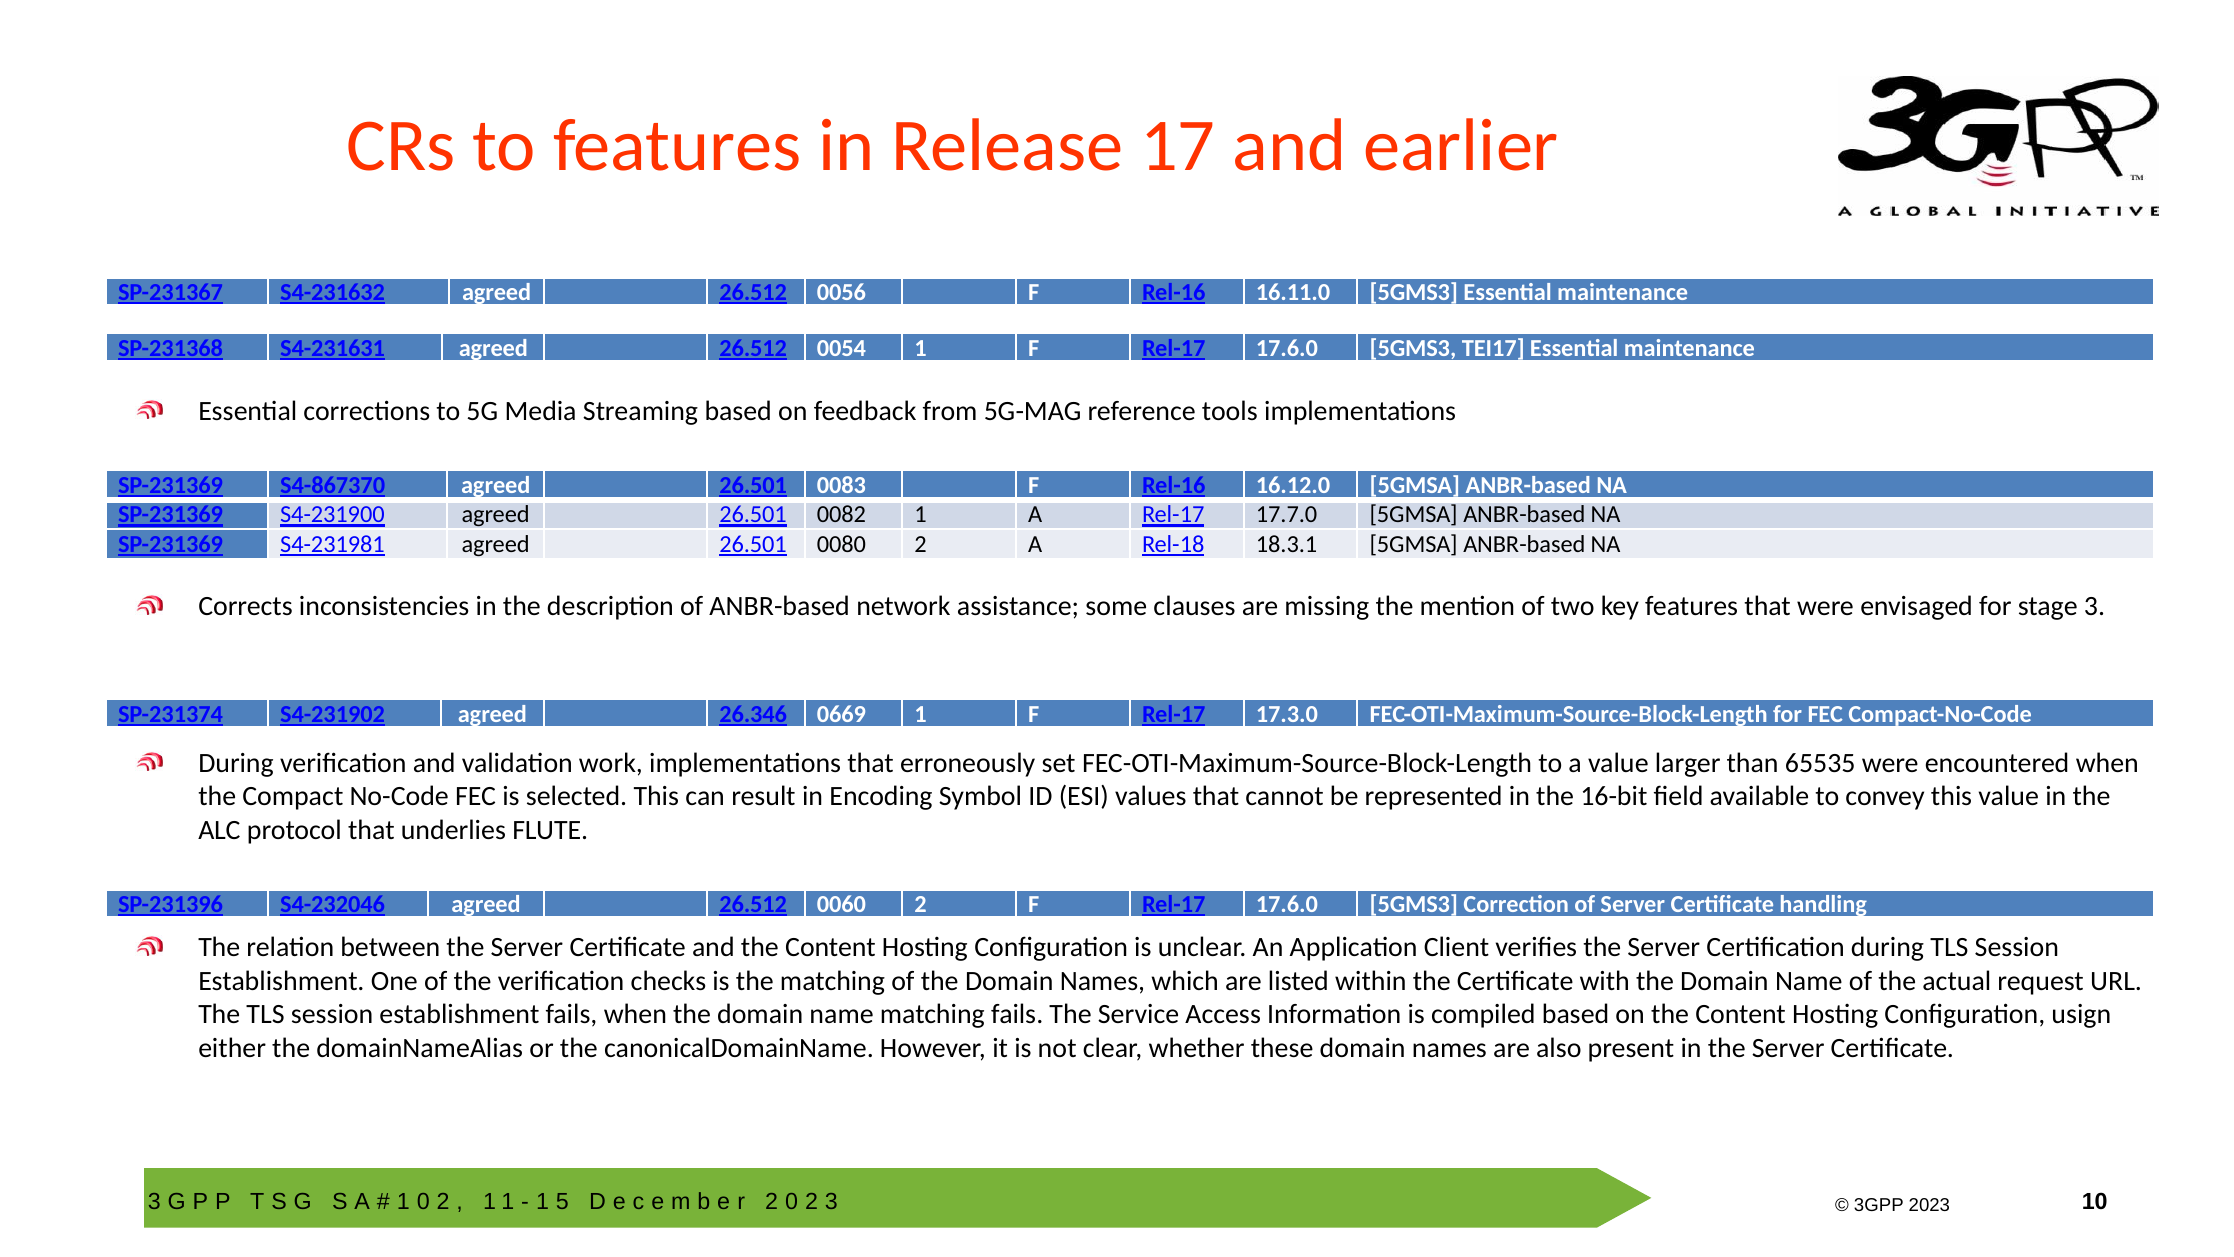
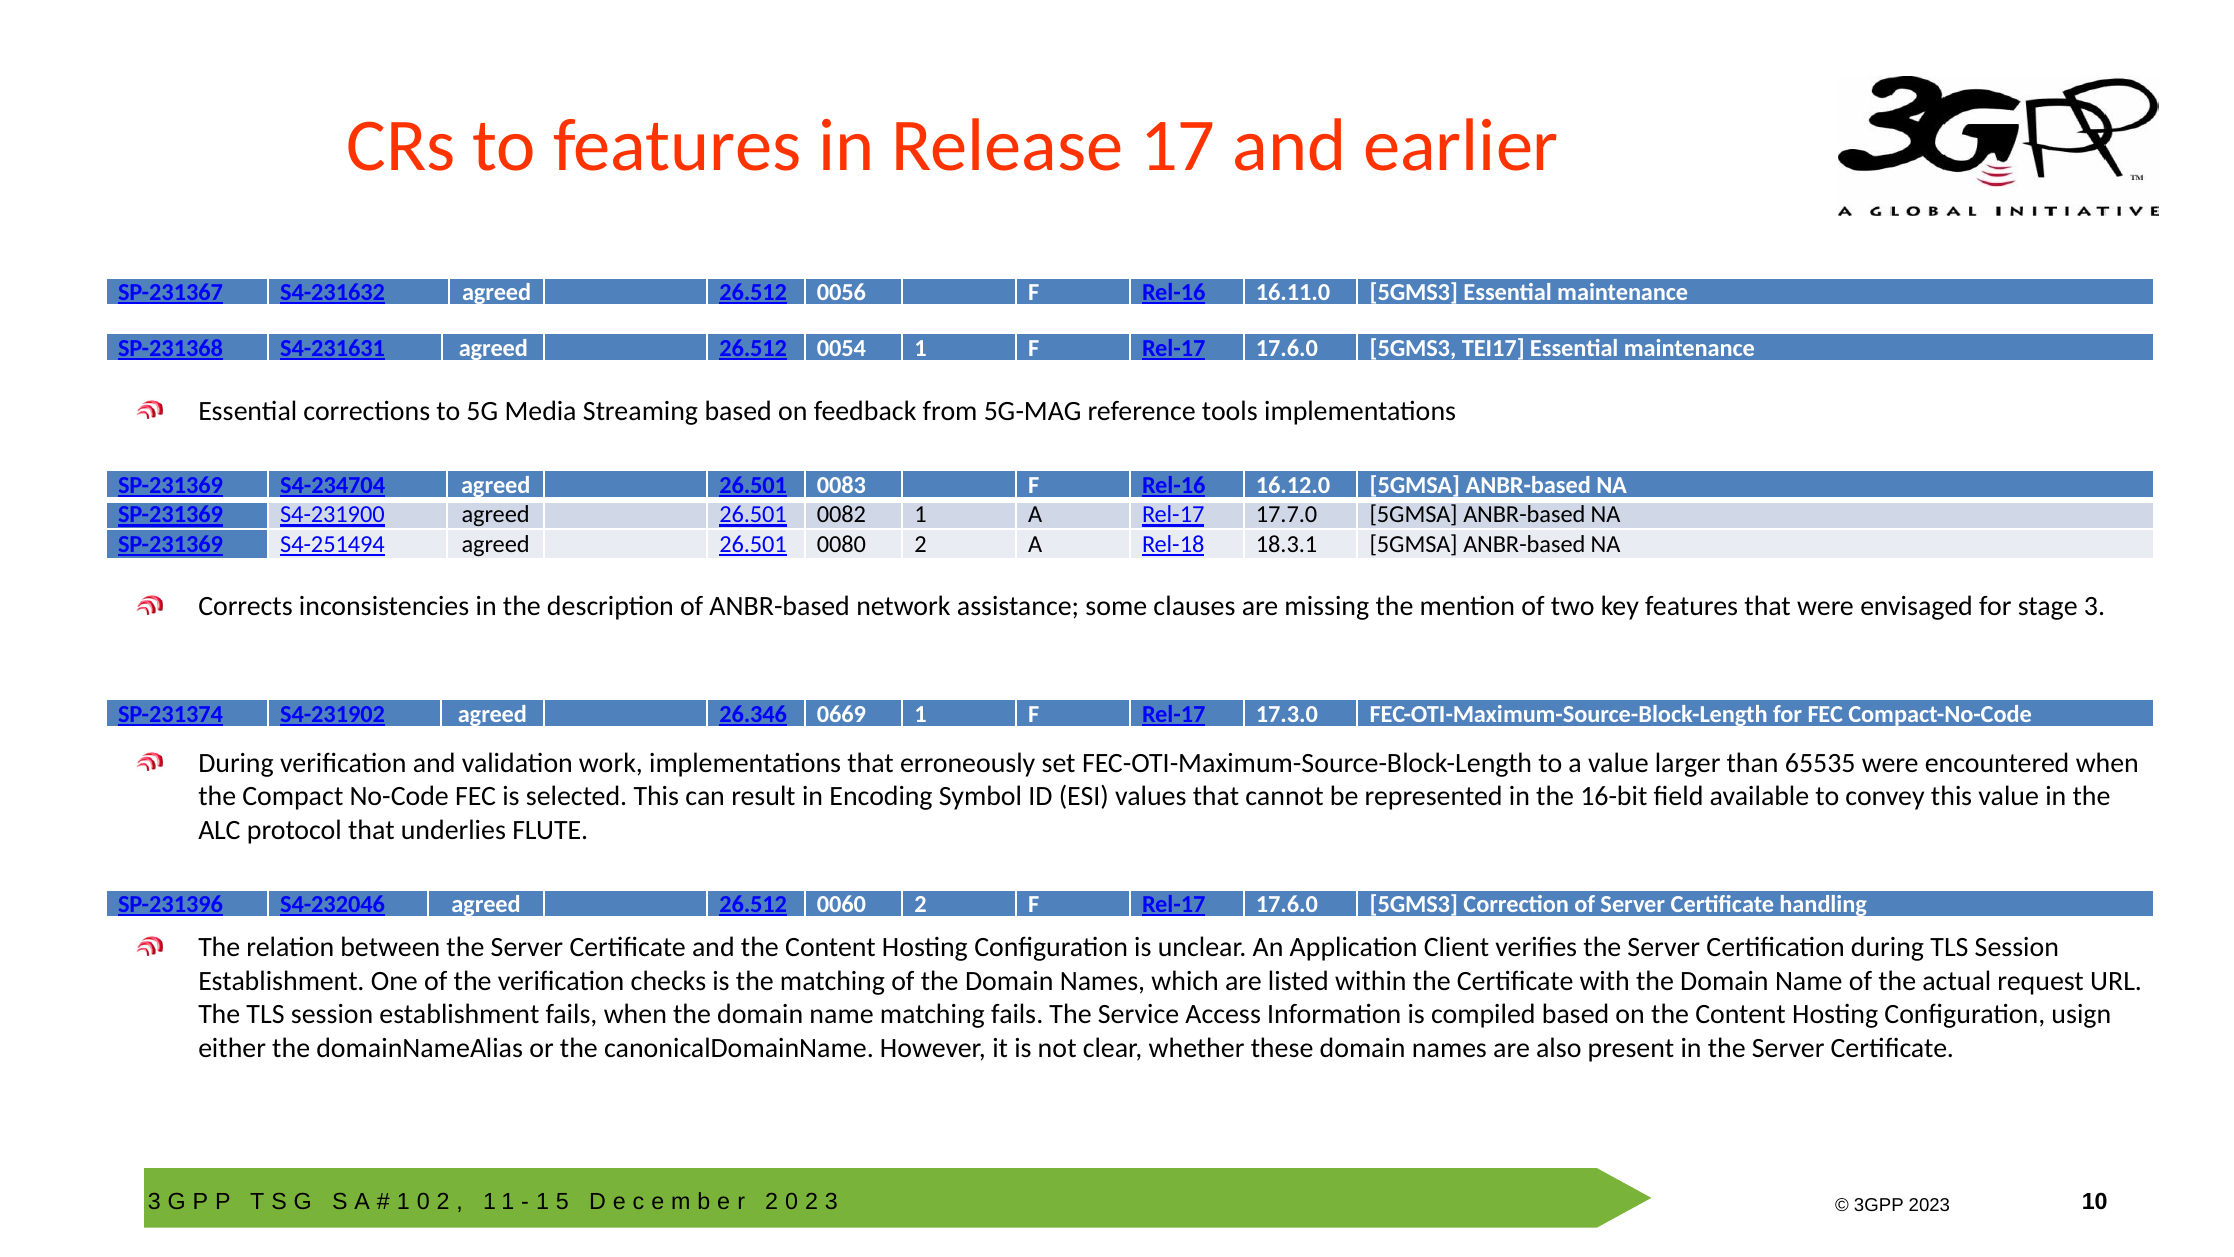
S4-867370: S4-867370 -> S4-234704
S4-231981: S4-231981 -> S4-251494
